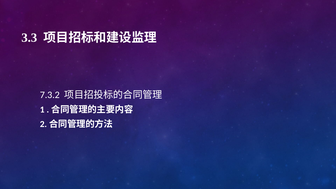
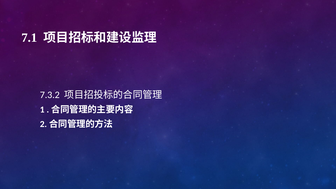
3.3: 3.3 -> 7.1
